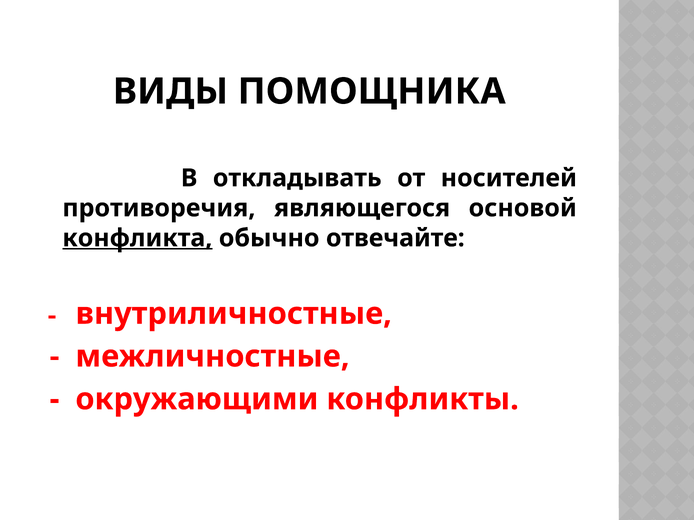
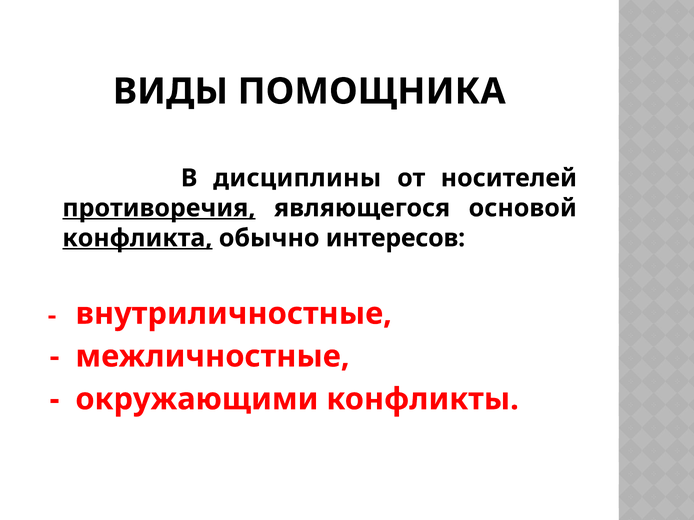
откладывать: откладывать -> дисциплины
противоречия underline: none -> present
отвечайте: отвечайте -> интересов
